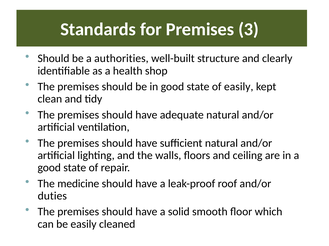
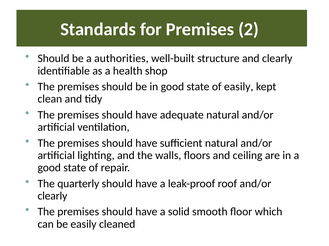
3: 3 -> 2
medicine: medicine -> quarterly
duties at (52, 196): duties -> clearly
